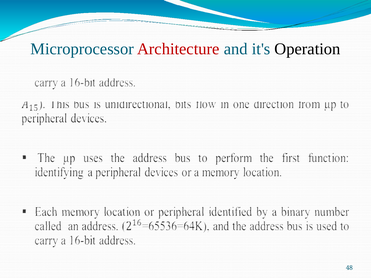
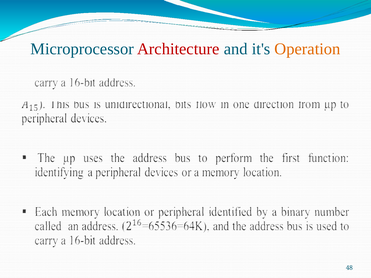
Operation colour: black -> orange
